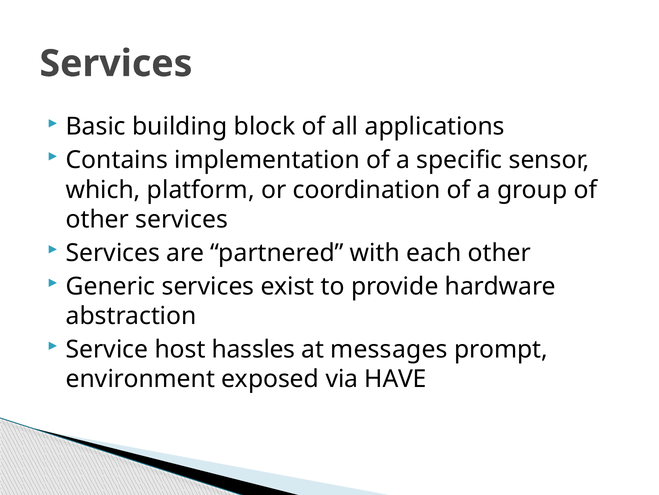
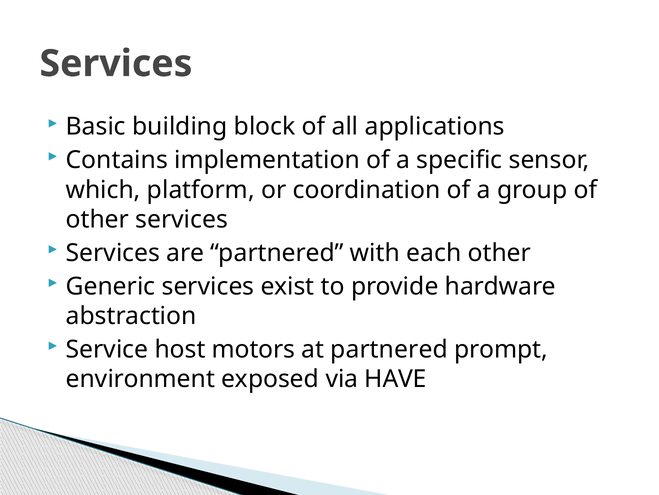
hassles: hassles -> motors
at messages: messages -> partnered
